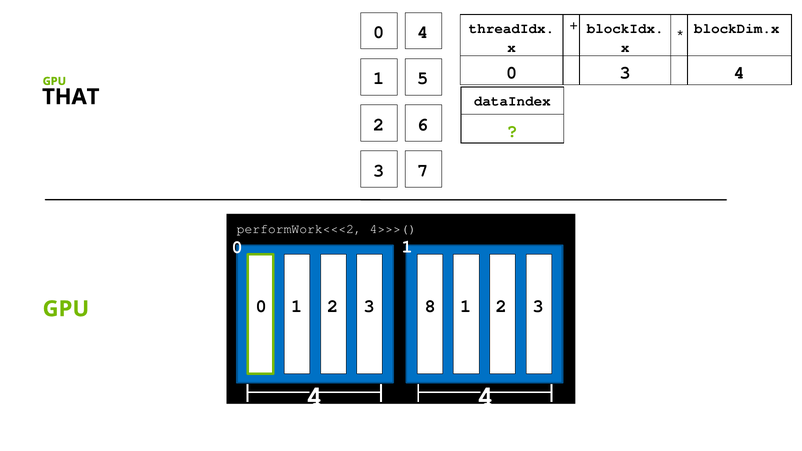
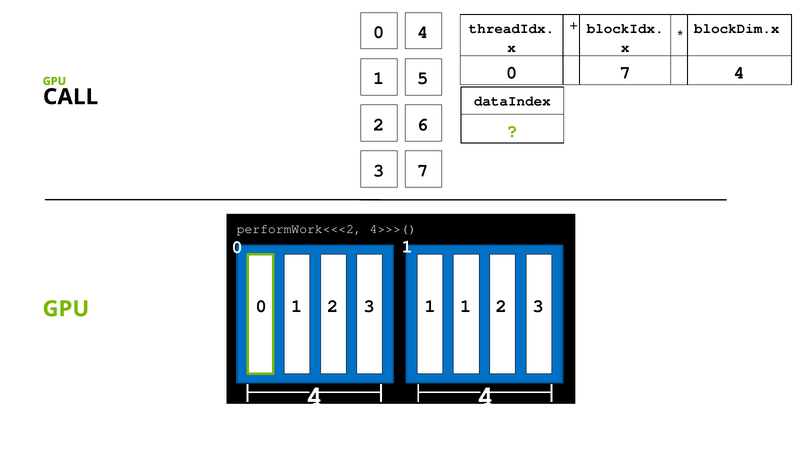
0 3: 3 -> 7
THAT: THAT -> CALL
3 8: 8 -> 1
